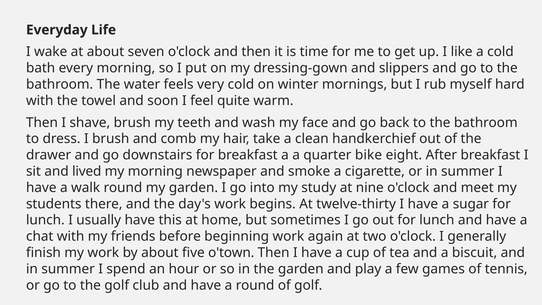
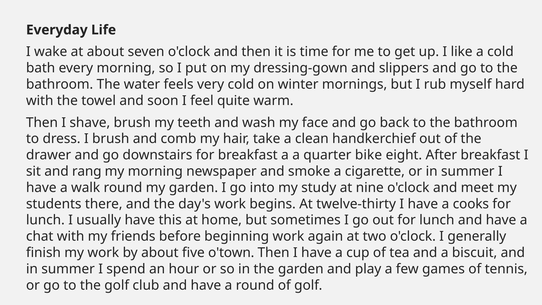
lived: lived -> rang
sugar: sugar -> cooks
